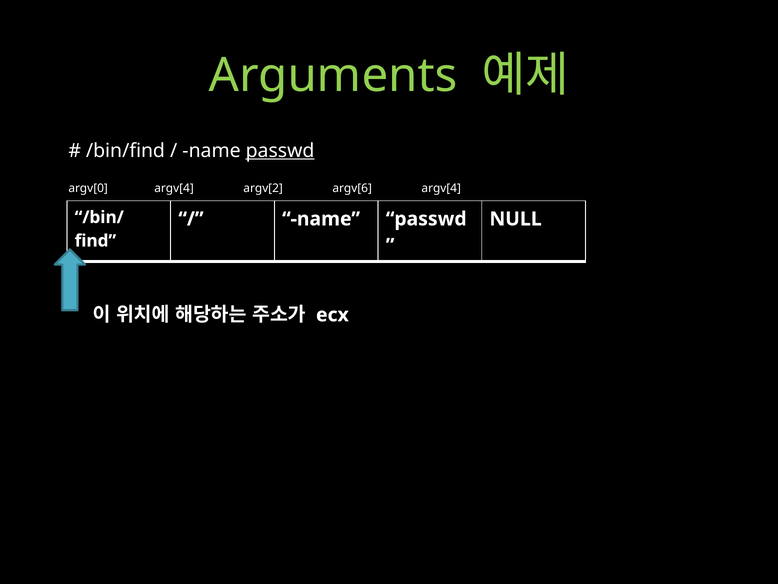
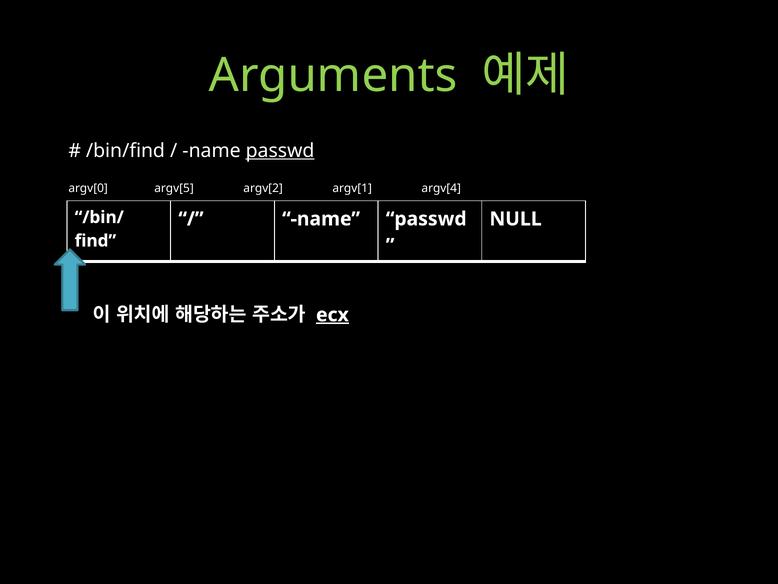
argv[0 argv[4: argv[4 -> argv[5
argv[6: argv[6 -> argv[1
ecx underline: none -> present
